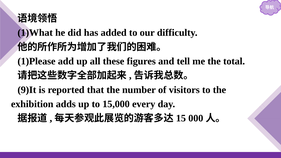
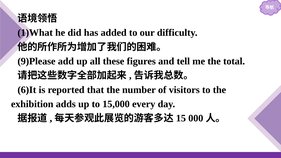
1)Please: 1)Please -> 9)Please
9)It: 9)It -> 6)It
